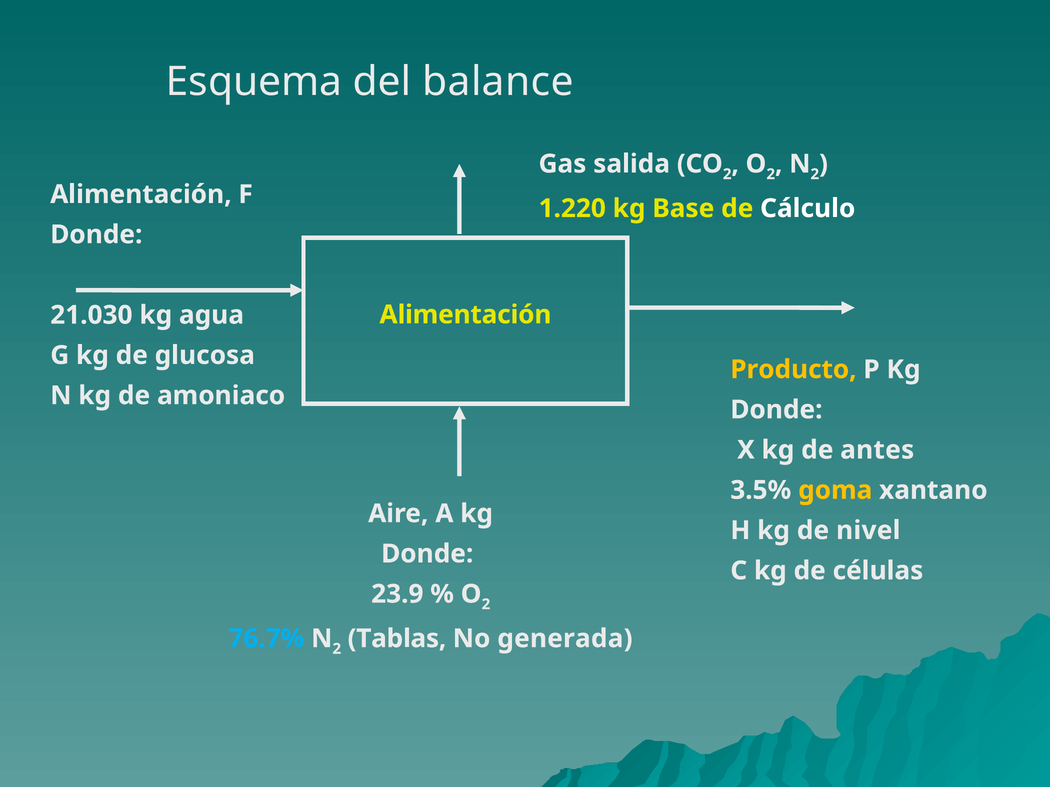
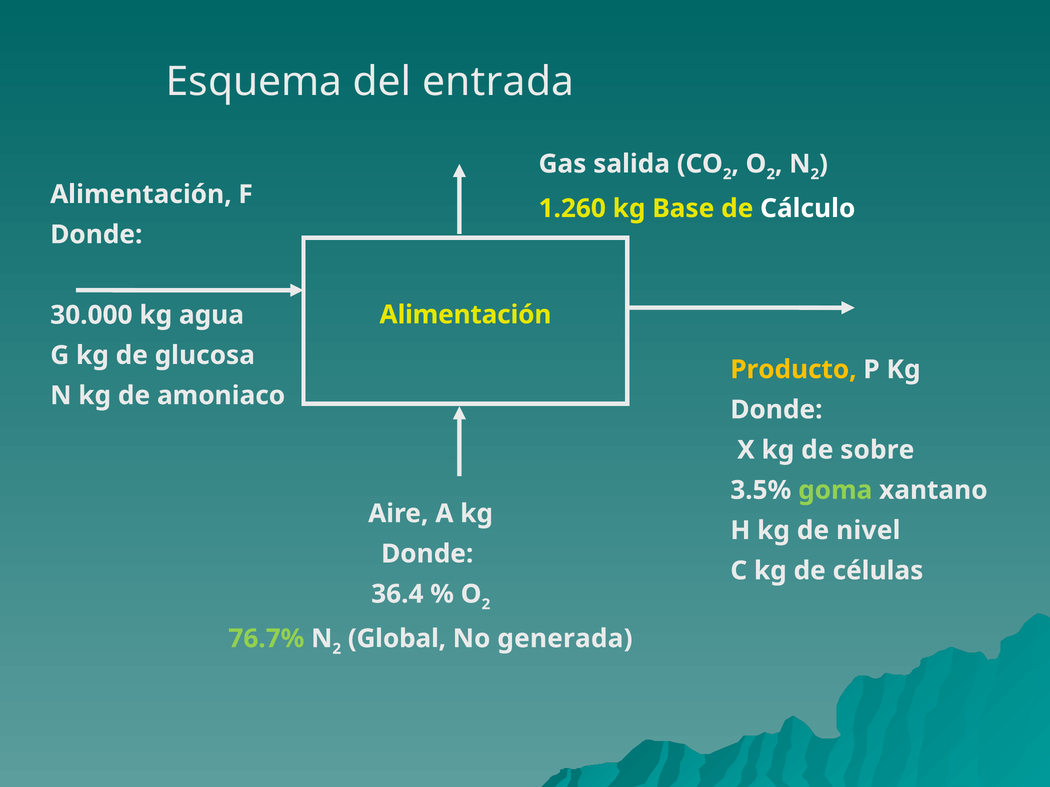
balance: balance -> entrada
1.220: 1.220 -> 1.260
21.030: 21.030 -> 30.000
antes: antes -> sobre
goma colour: yellow -> light green
23.9: 23.9 -> 36.4
76.7% colour: light blue -> light green
Tablas: Tablas -> Global
